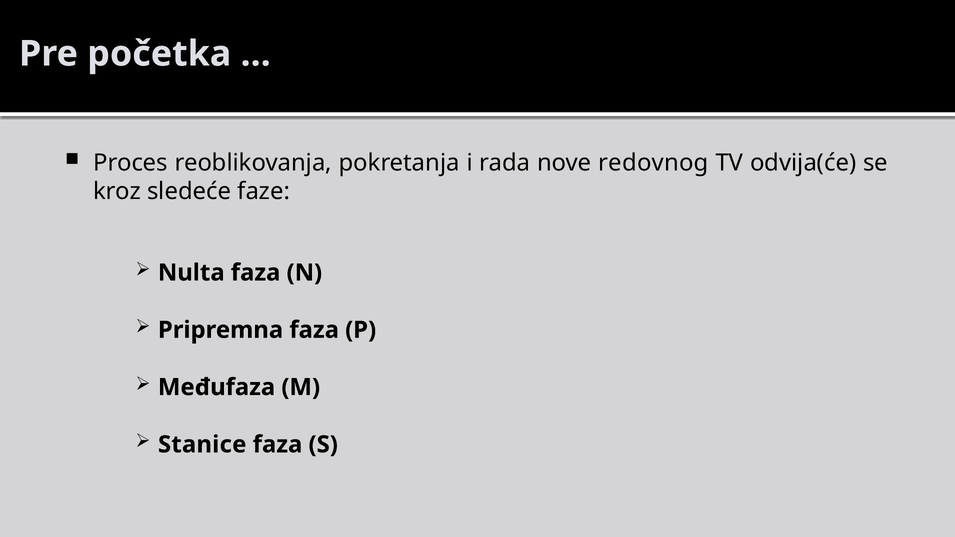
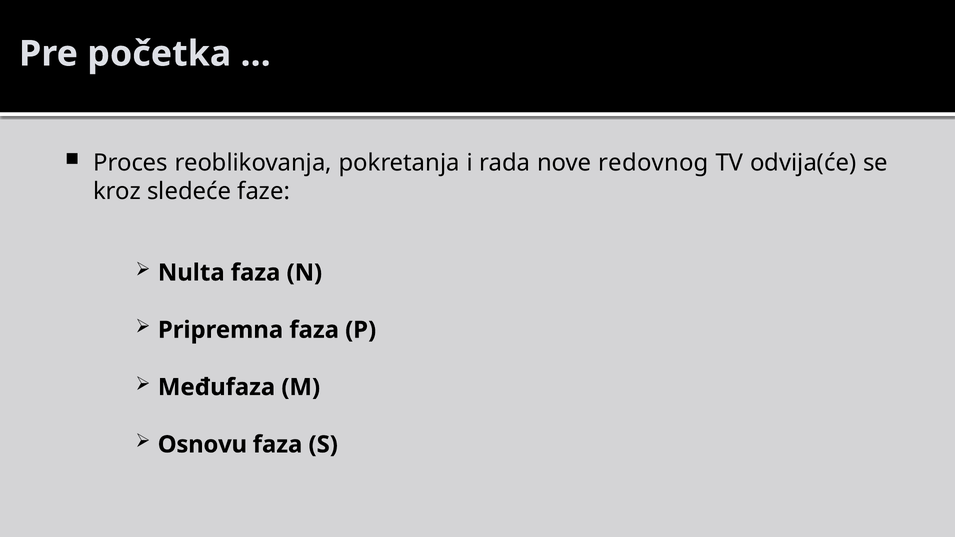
Stanice: Stanice -> Osnovu
